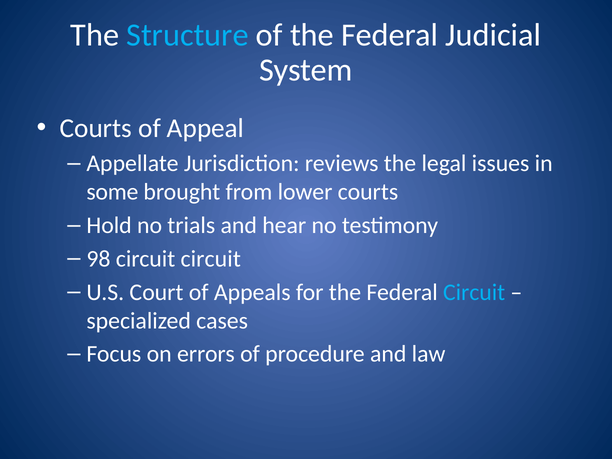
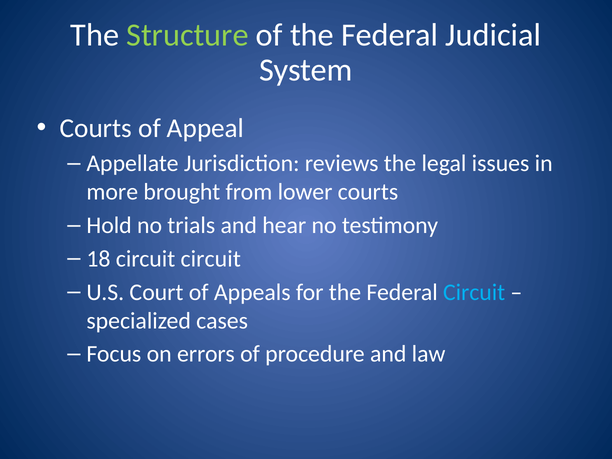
Structure colour: light blue -> light green
some: some -> more
98: 98 -> 18
